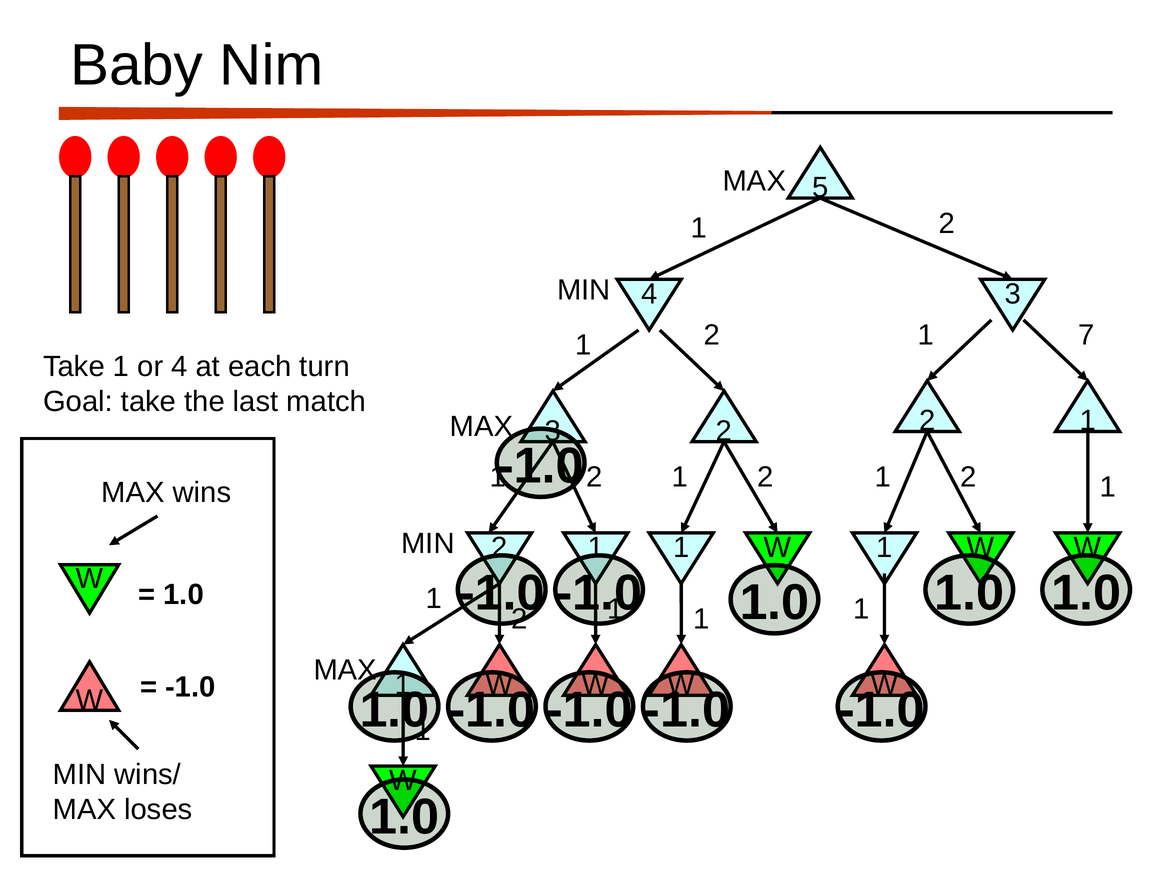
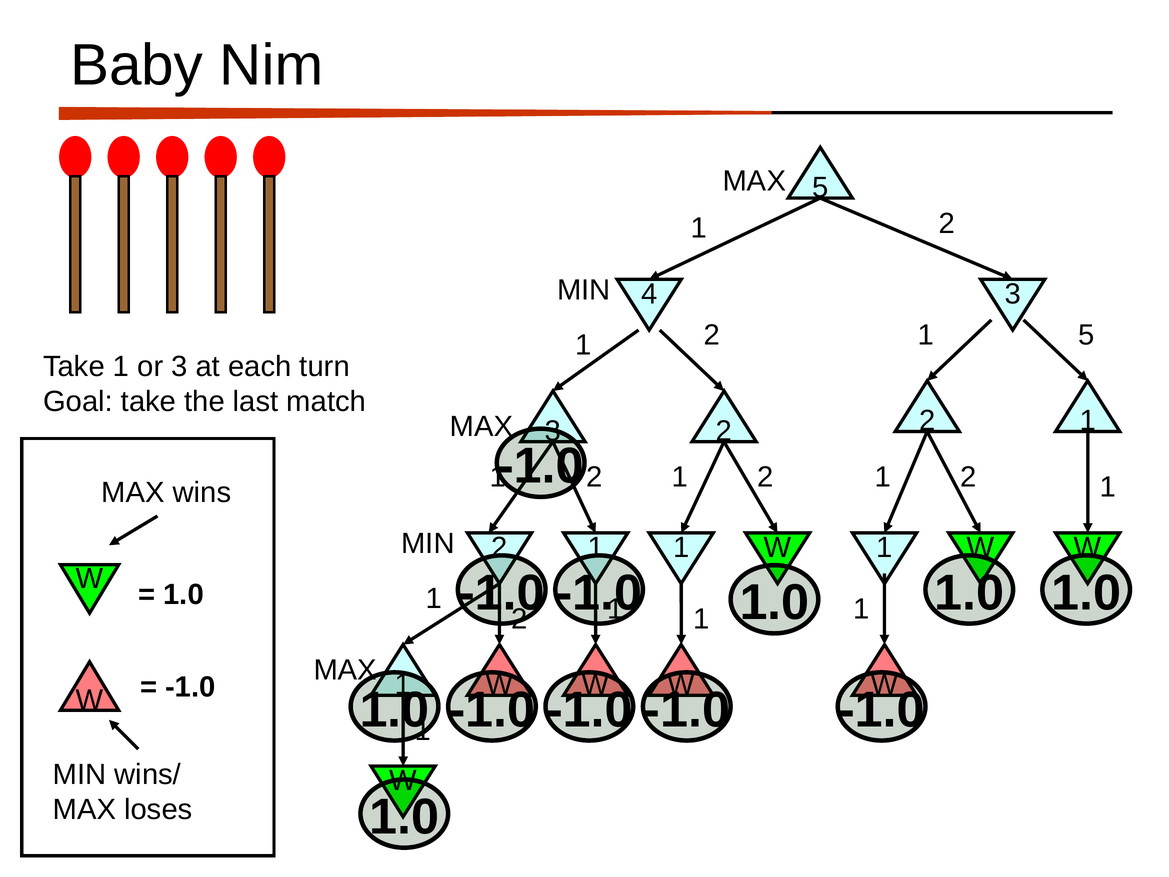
2 7: 7 -> 5
or 4: 4 -> 3
